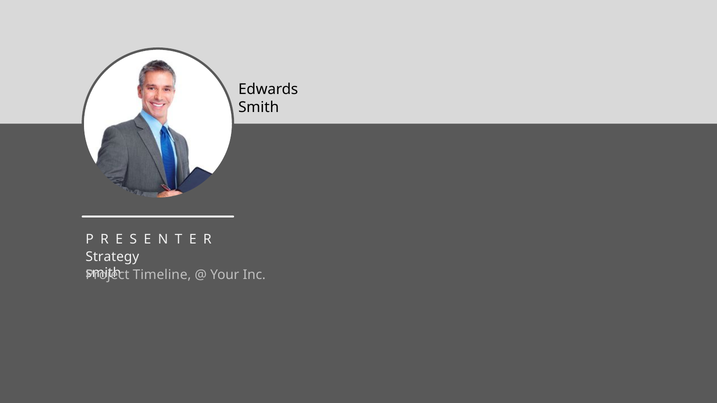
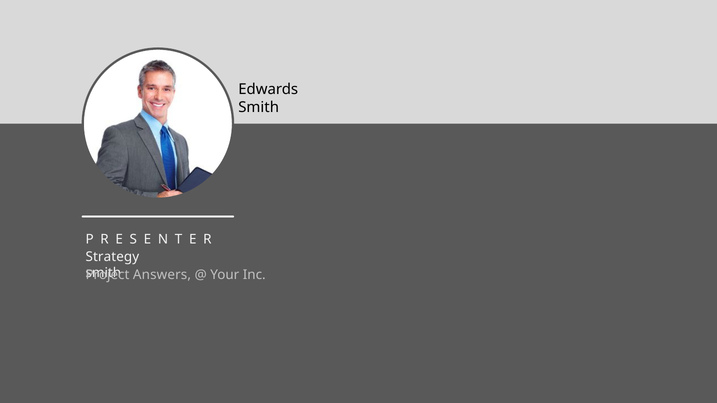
Timeline: Timeline -> Answers
